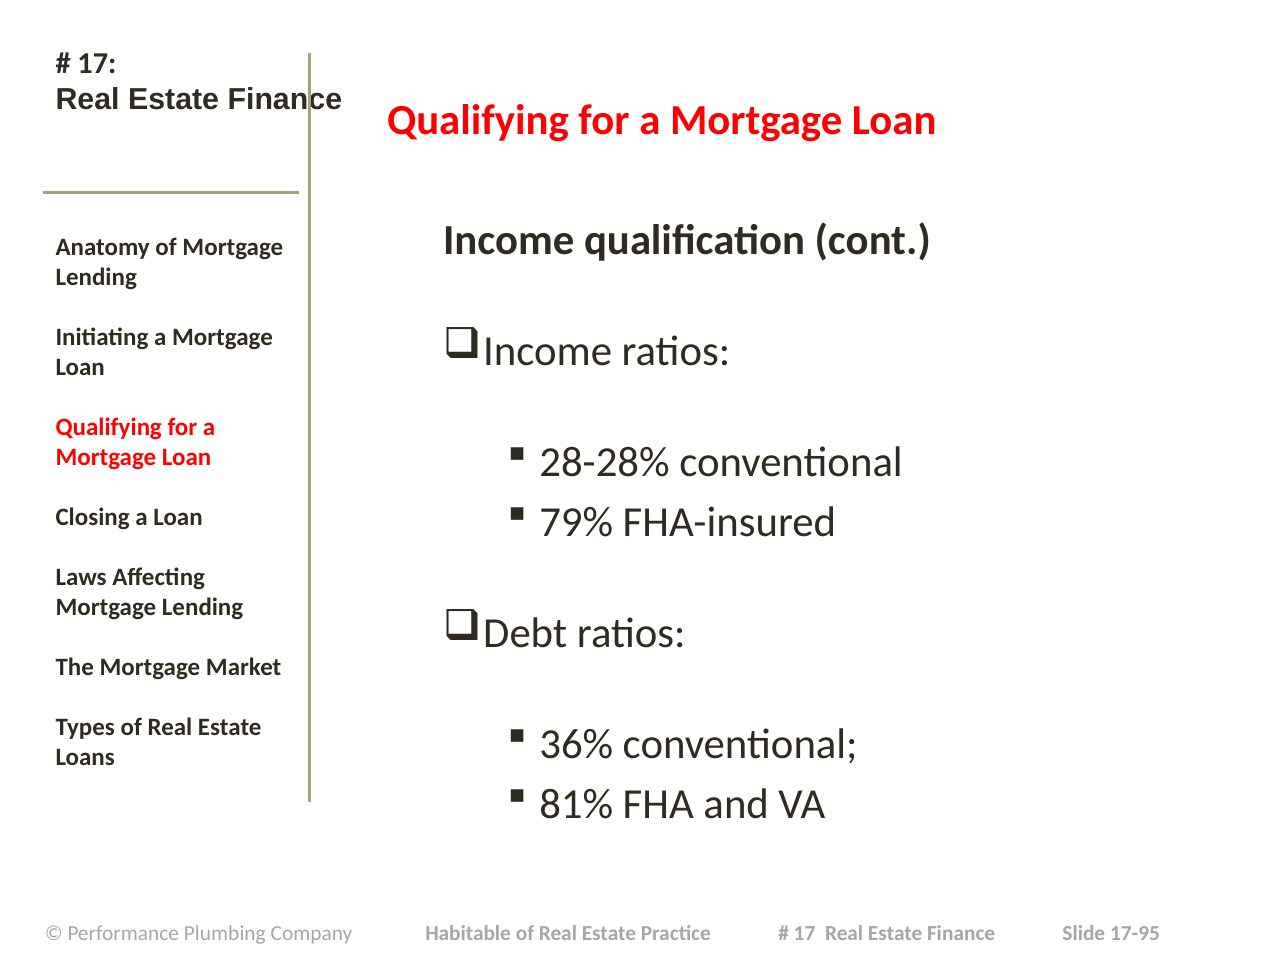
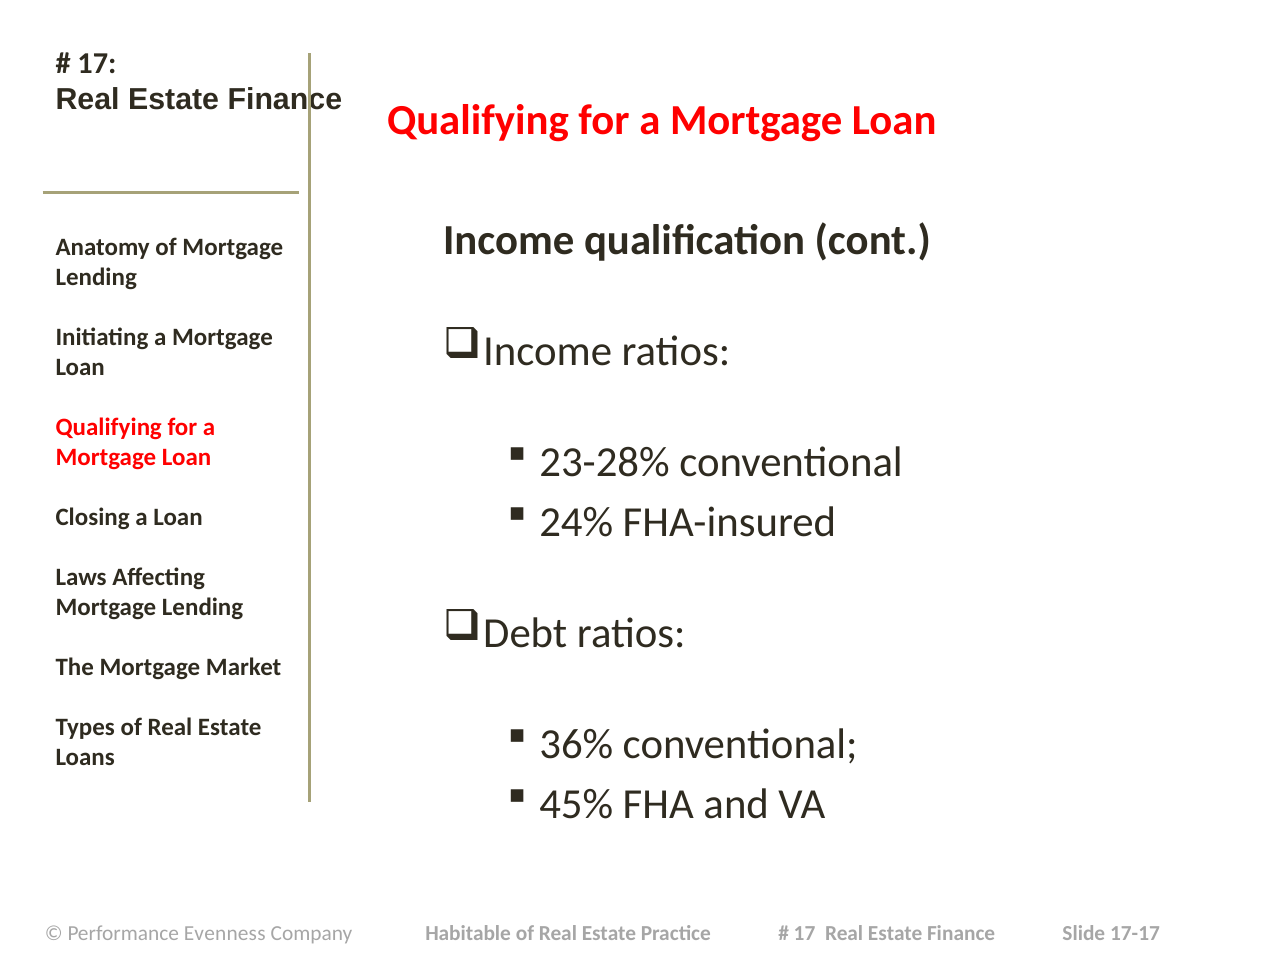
28-28%: 28-28% -> 23-28%
79%: 79% -> 24%
81%: 81% -> 45%
Plumbing: Plumbing -> Evenness
17-95: 17-95 -> 17-17
